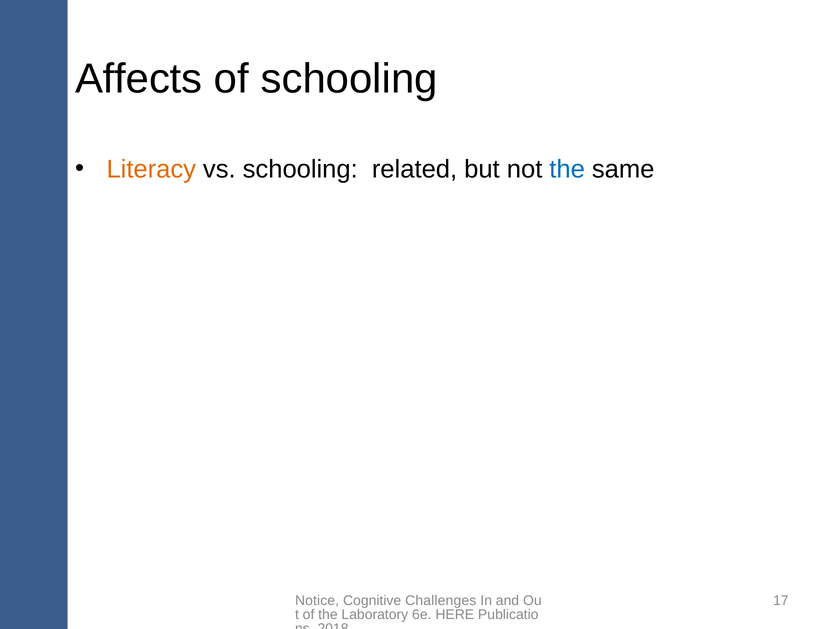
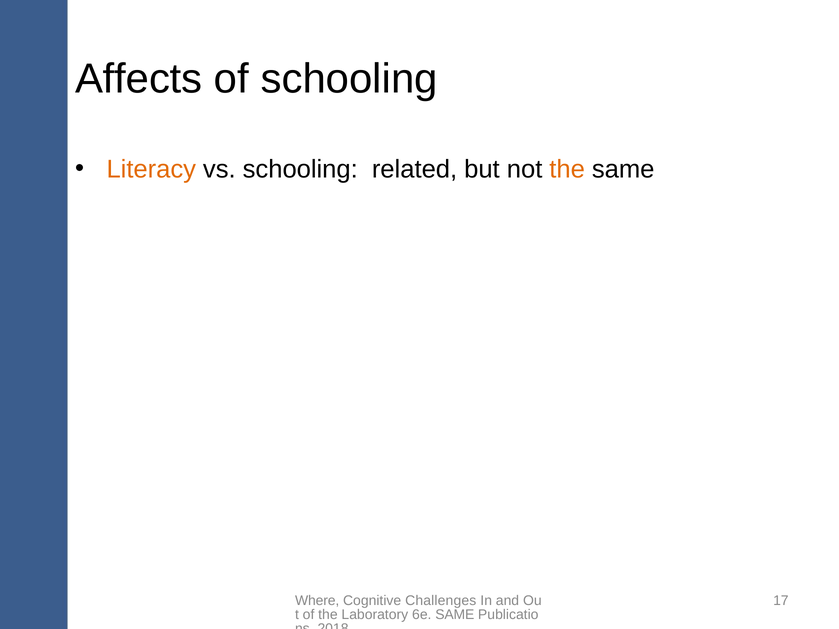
the at (567, 169) colour: blue -> orange
Notice: Notice -> Where
6e HERE: HERE -> SAME
